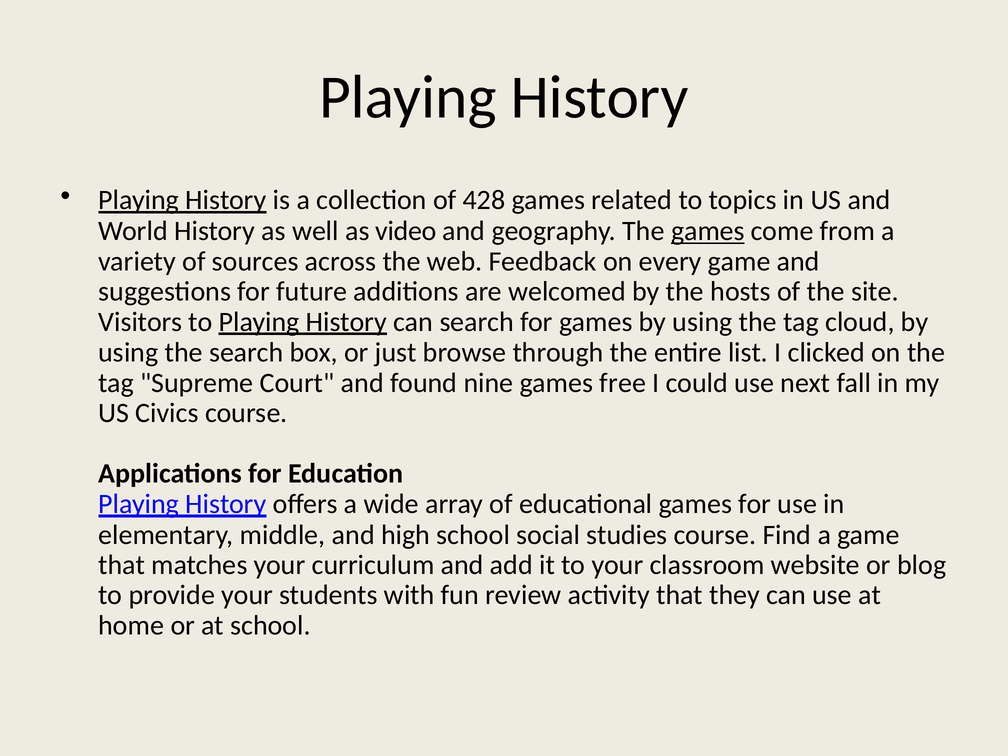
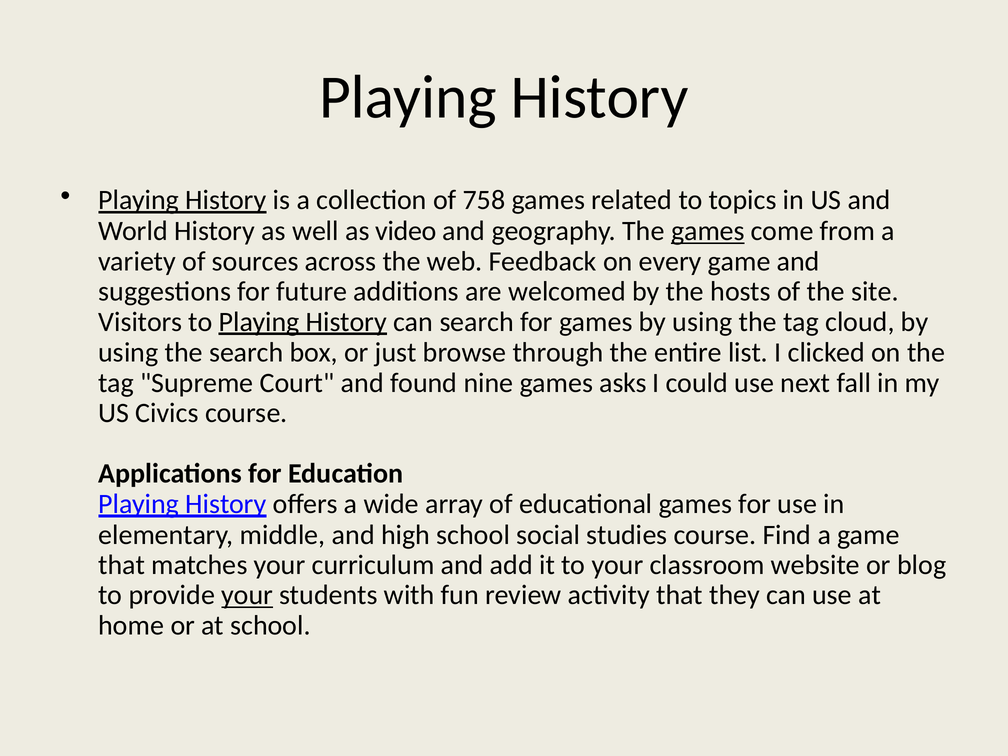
428: 428 -> 758
free: free -> asks
your at (247, 595) underline: none -> present
